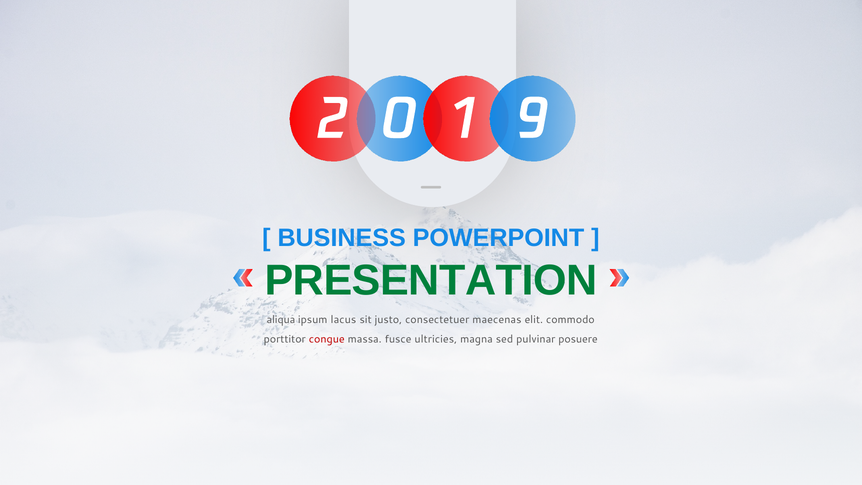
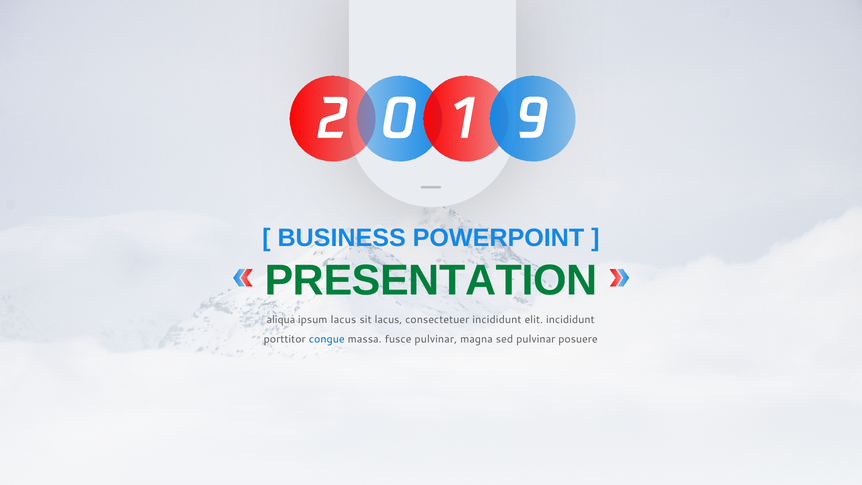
sit justo: justo -> lacus
consectetuer maecenas: maecenas -> incididunt
elit commodo: commodo -> incididunt
congue colour: red -> blue
fusce ultricies: ultricies -> pulvinar
